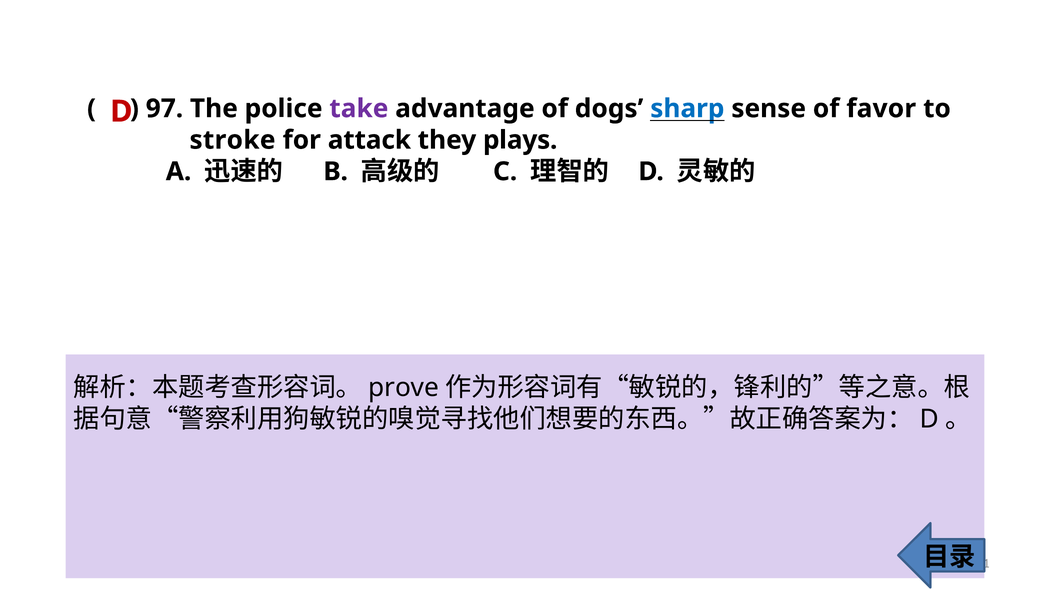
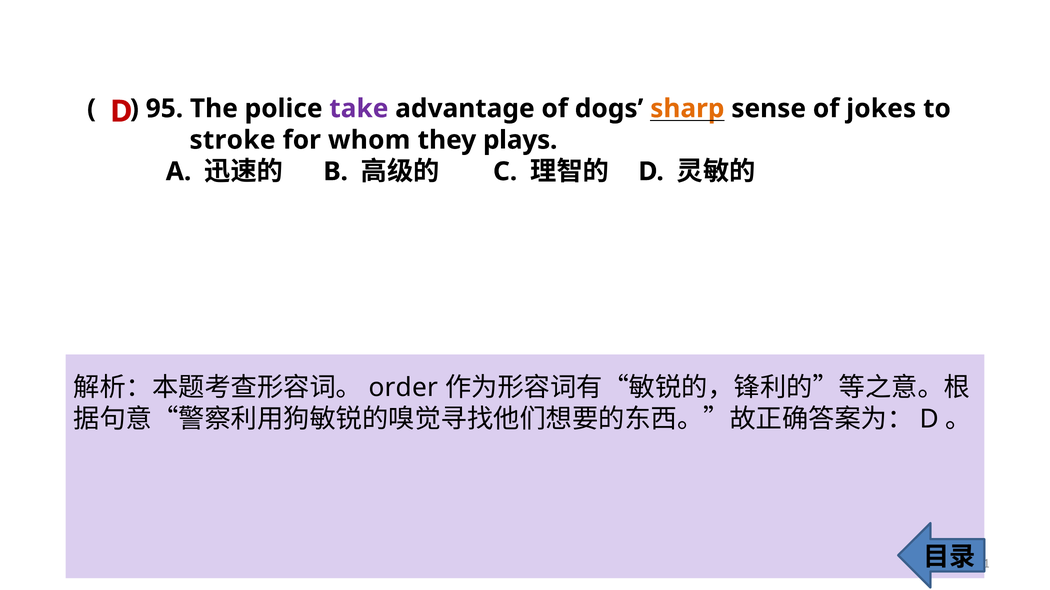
97: 97 -> 95
sharp colour: blue -> orange
favor: favor -> jokes
attack: attack -> whom
prove: prove -> order
